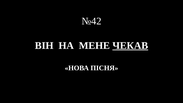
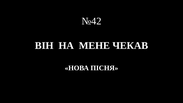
ЧЕКАВ underline: present -> none
